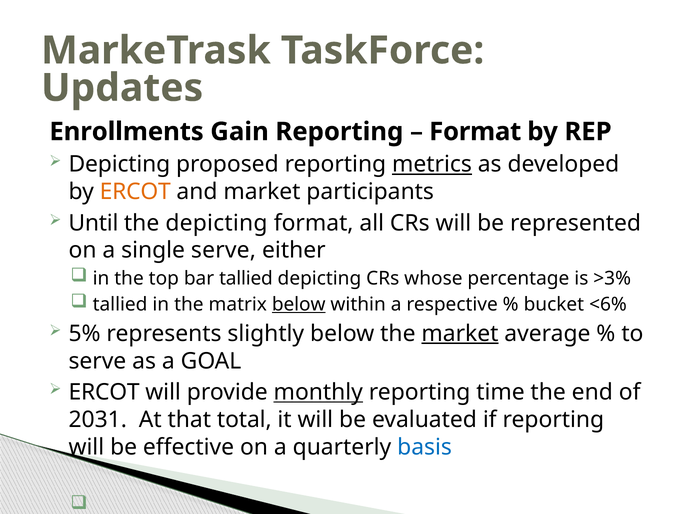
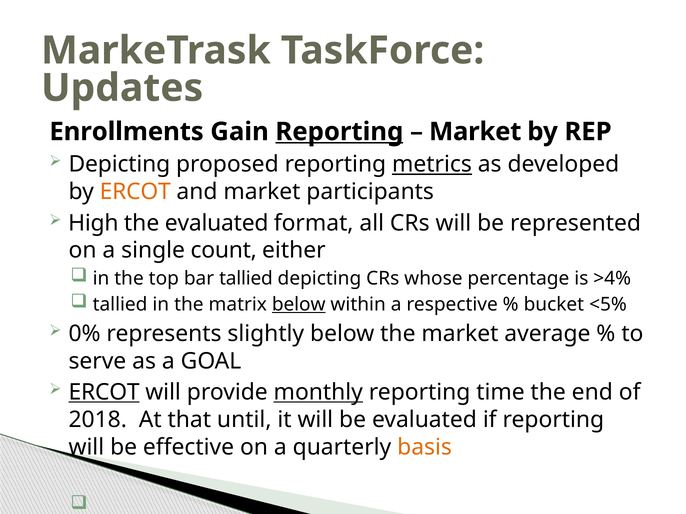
Reporting at (339, 132) underline: none -> present
Format at (475, 132): Format -> Market
Until: Until -> High
the depicting: depicting -> evaluated
single serve: serve -> count
>3%: >3% -> >4%
<6%: <6% -> <5%
5%: 5% -> 0%
market at (460, 334) underline: present -> none
ERCOT at (104, 393) underline: none -> present
2031: 2031 -> 2018
total: total -> until
basis colour: blue -> orange
